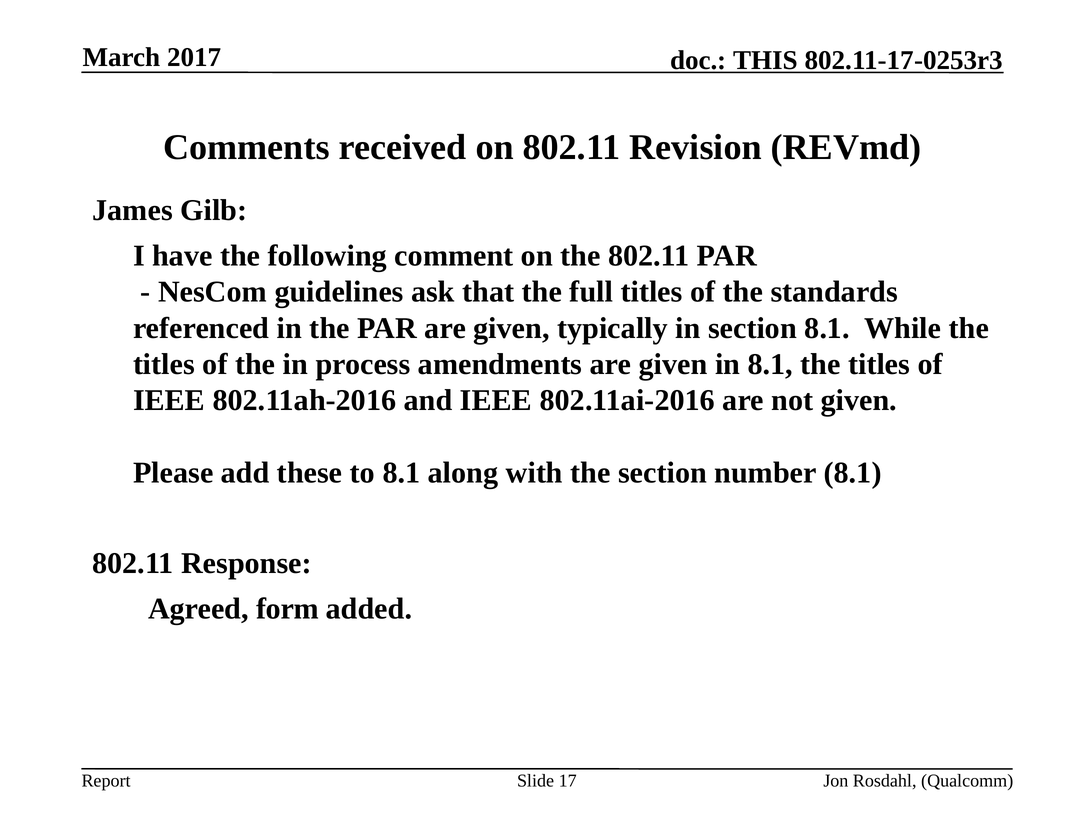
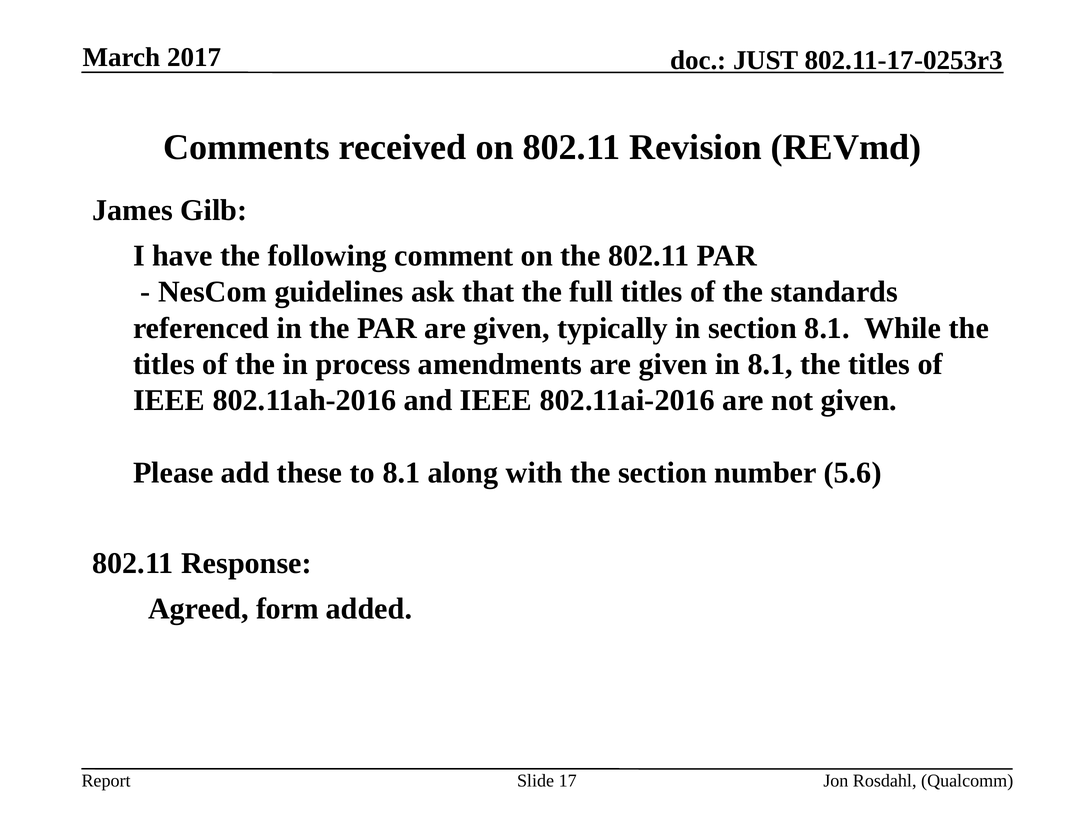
THIS: THIS -> JUST
number 8.1: 8.1 -> 5.6
